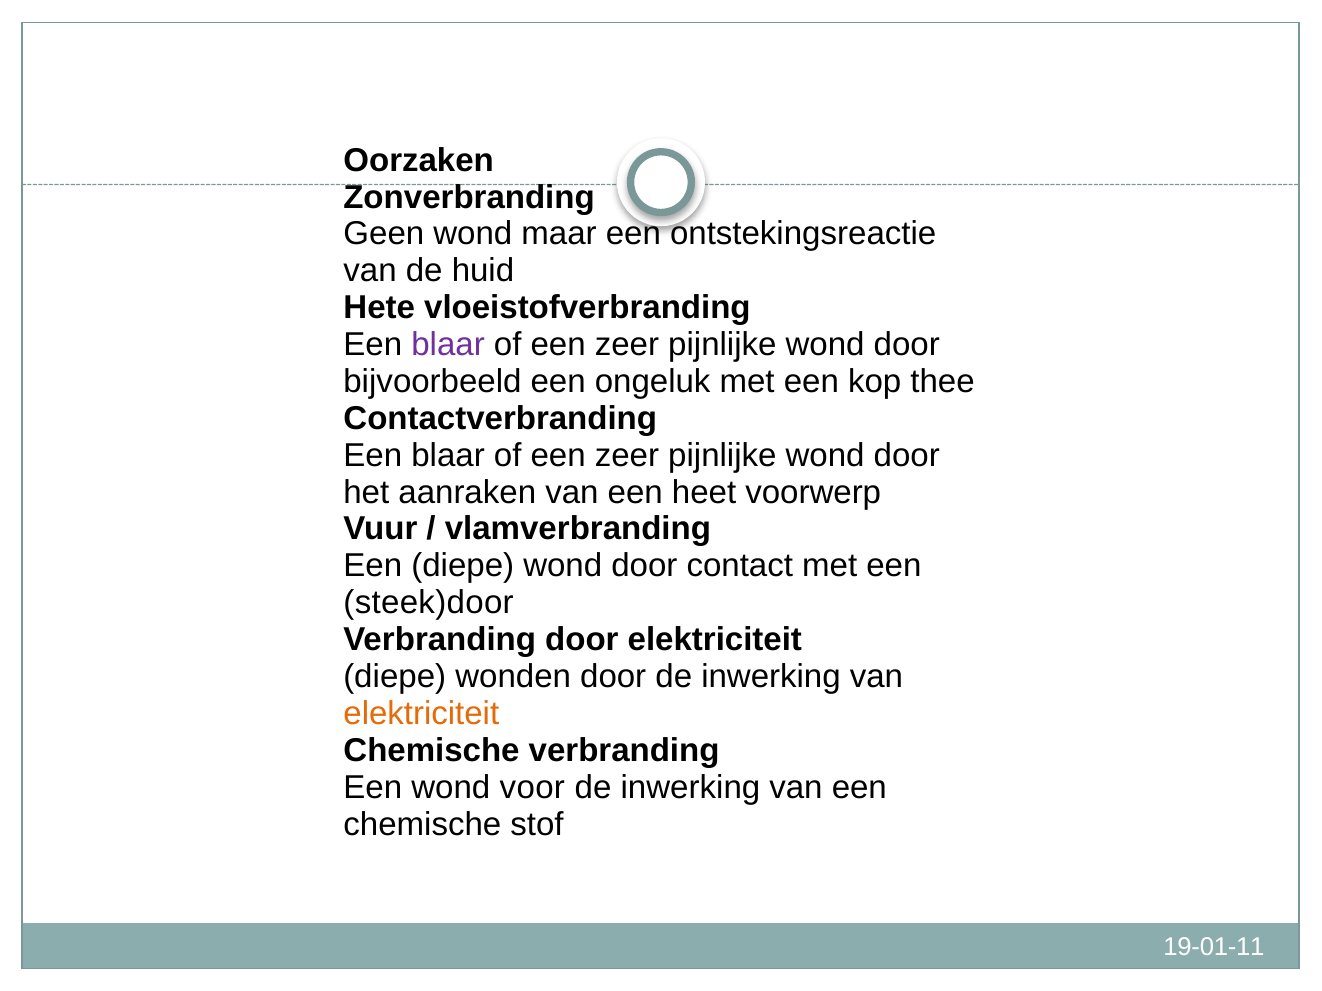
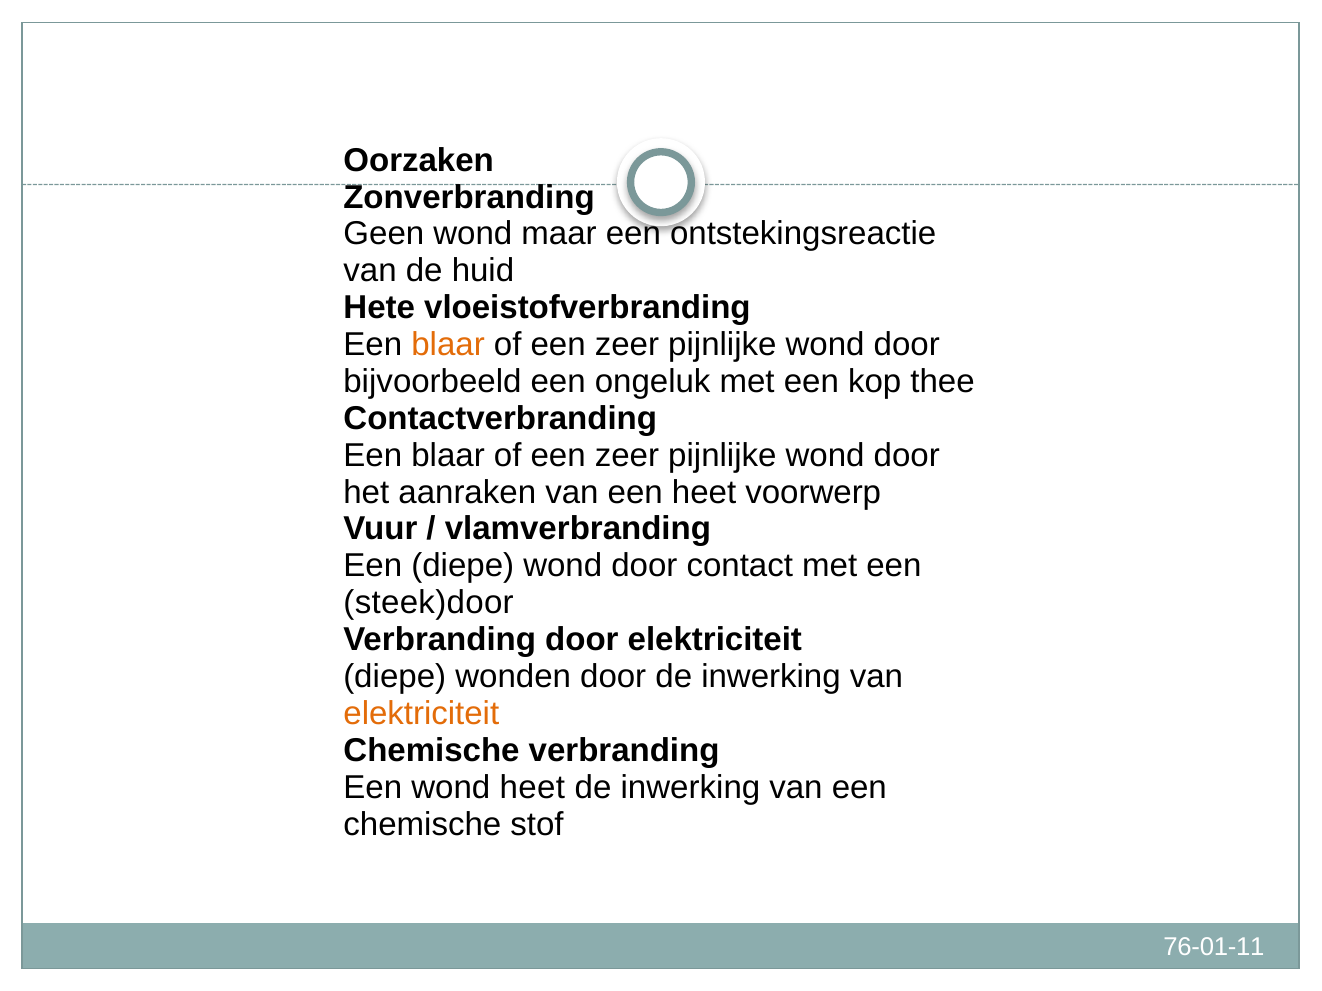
blaar at (448, 345) colour: purple -> orange
wond voor: voor -> heet
19-01-11: 19-01-11 -> 76-01-11
